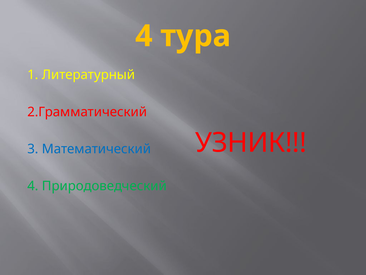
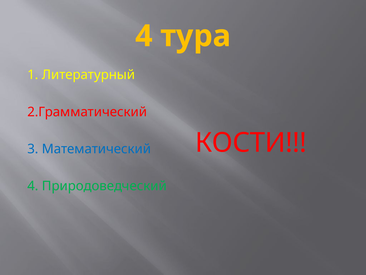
УЗНИК: УЗНИК -> КОСТИ
